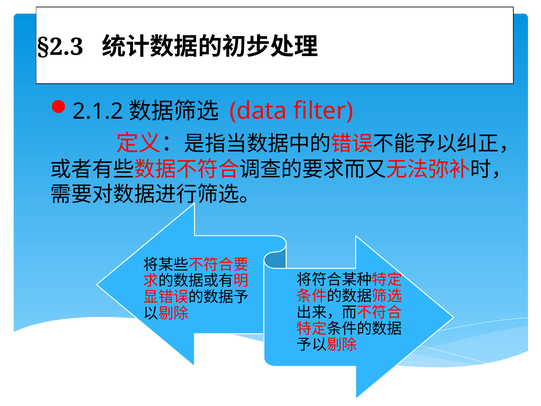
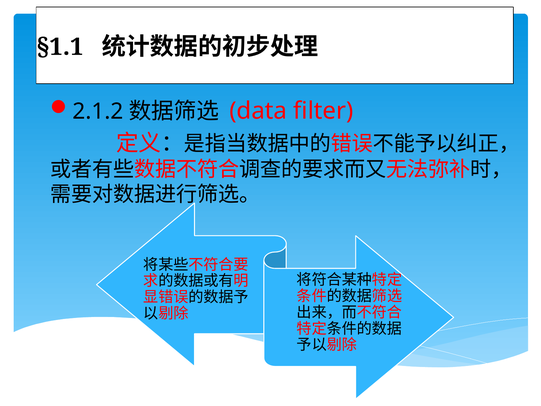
§2.3: §2.3 -> §1.1
